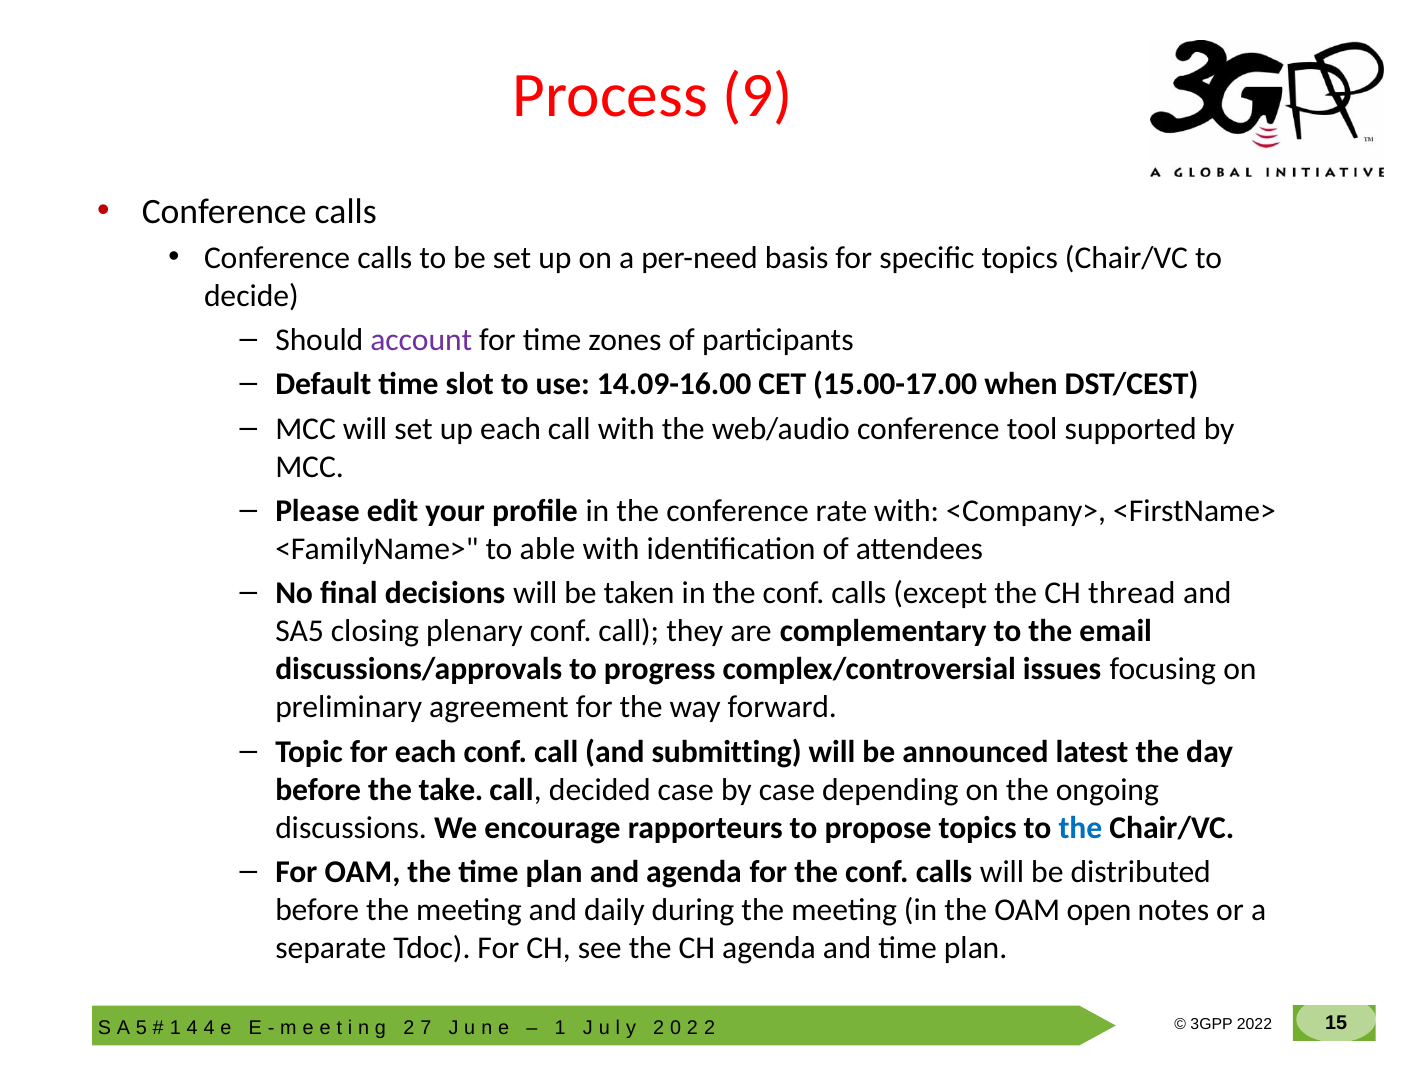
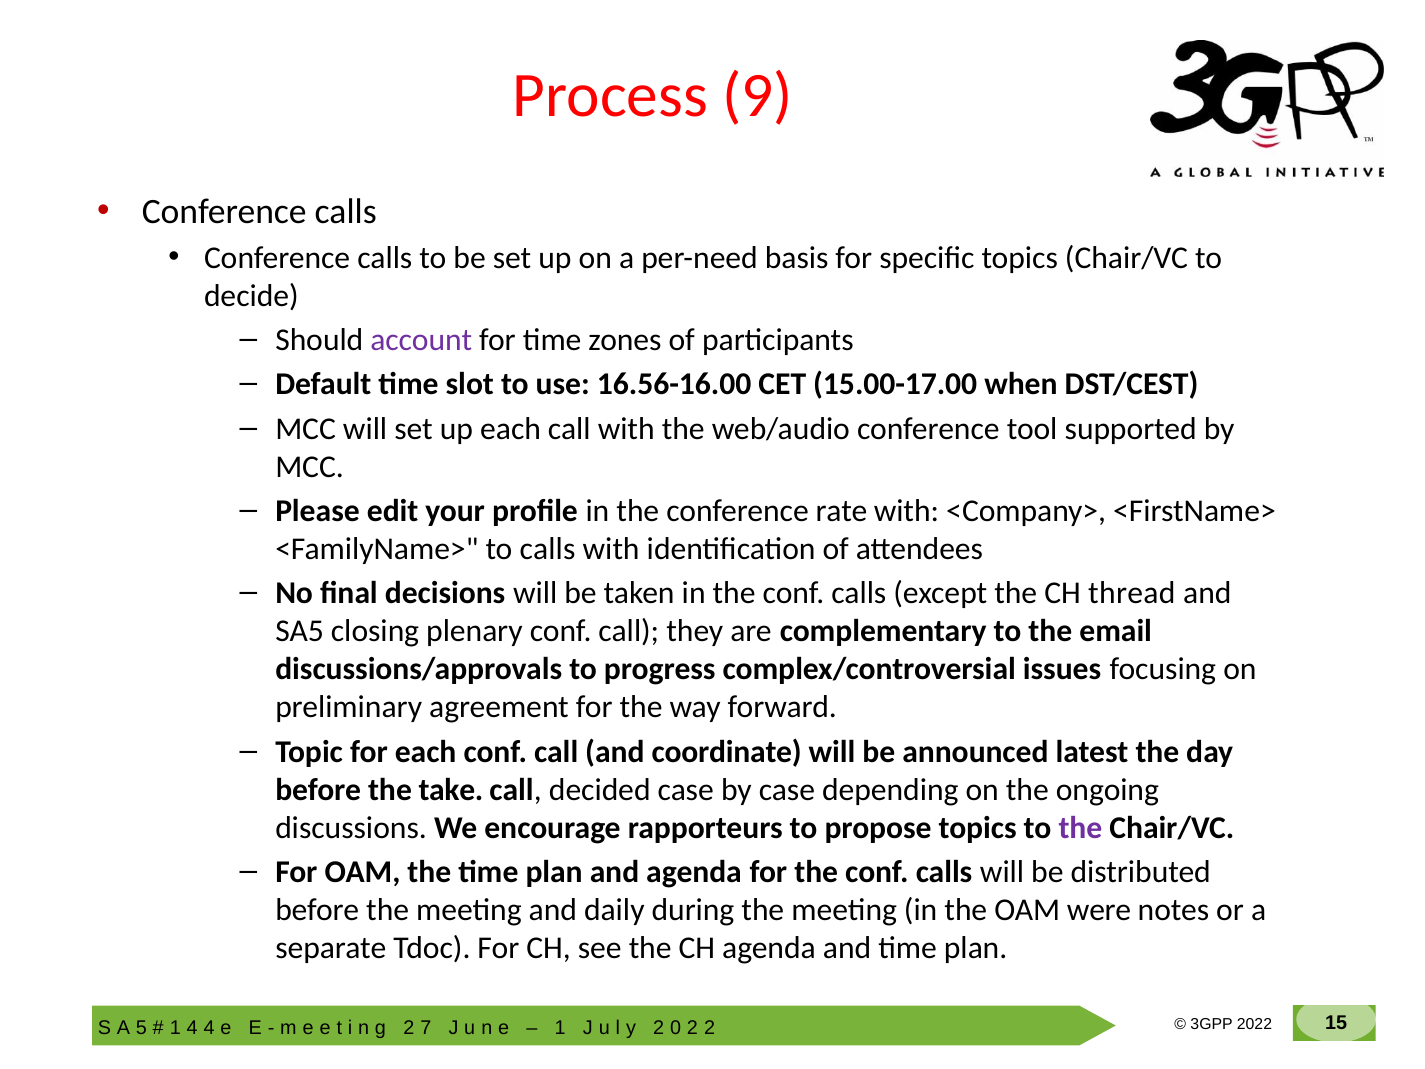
14.09-16.00: 14.09-16.00 -> 16.56-16.00
to able: able -> calls
submitting: submitting -> coordinate
the at (1080, 827) colour: blue -> purple
open: open -> were
